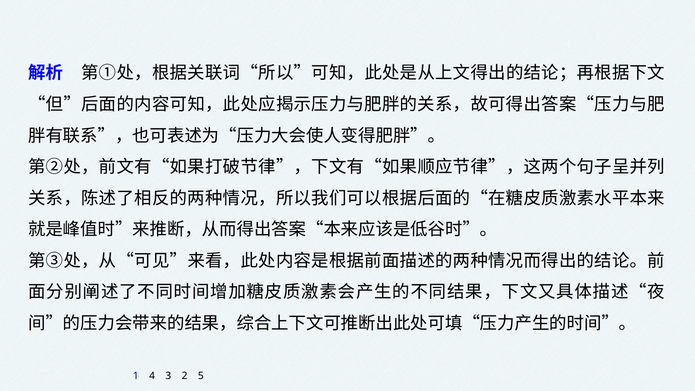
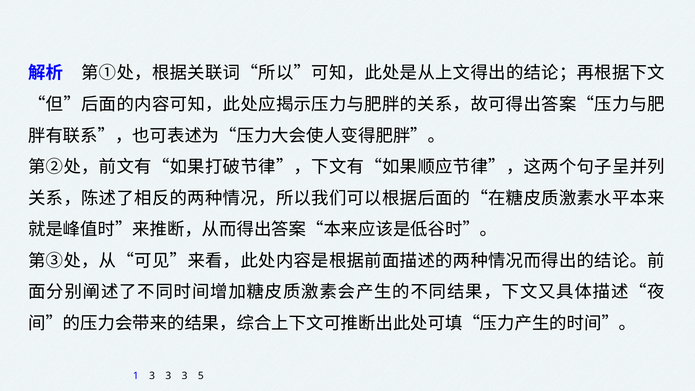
1 4: 4 -> 3
2 at (185, 376): 2 -> 3
